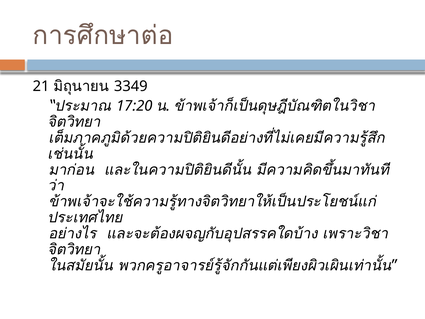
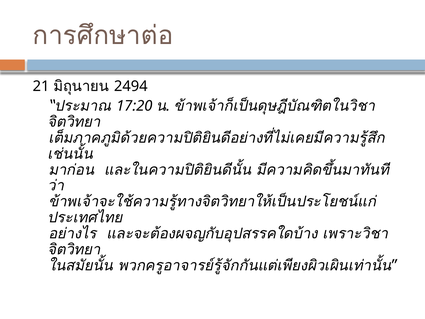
3349: 3349 -> 2494
